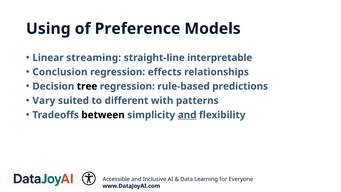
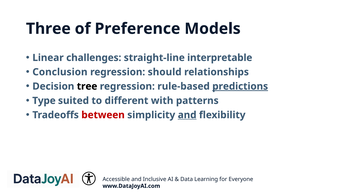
Using: Using -> Three
streaming: streaming -> challenges
effects: effects -> should
predictions underline: none -> present
Vary: Vary -> Type
between colour: black -> red
